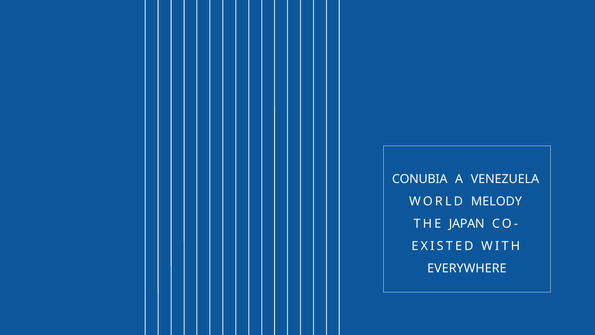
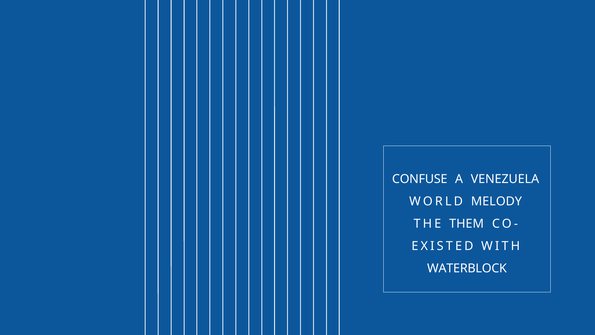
CONUBIA: CONUBIA -> CONFUSE
JAPAN: JAPAN -> THEM
EVERYWHERE: EVERYWHERE -> WATERBLOCK
